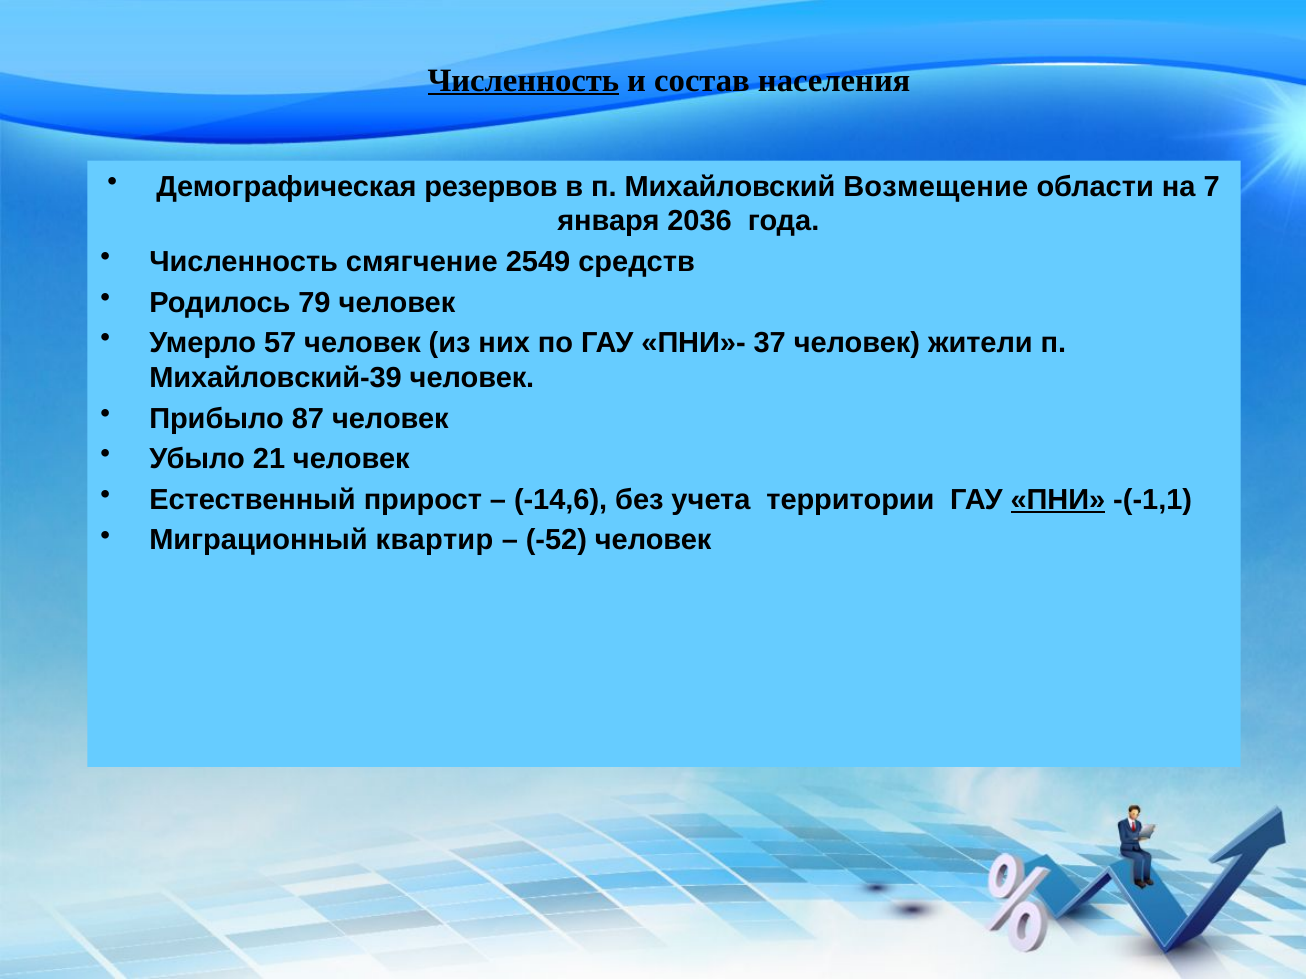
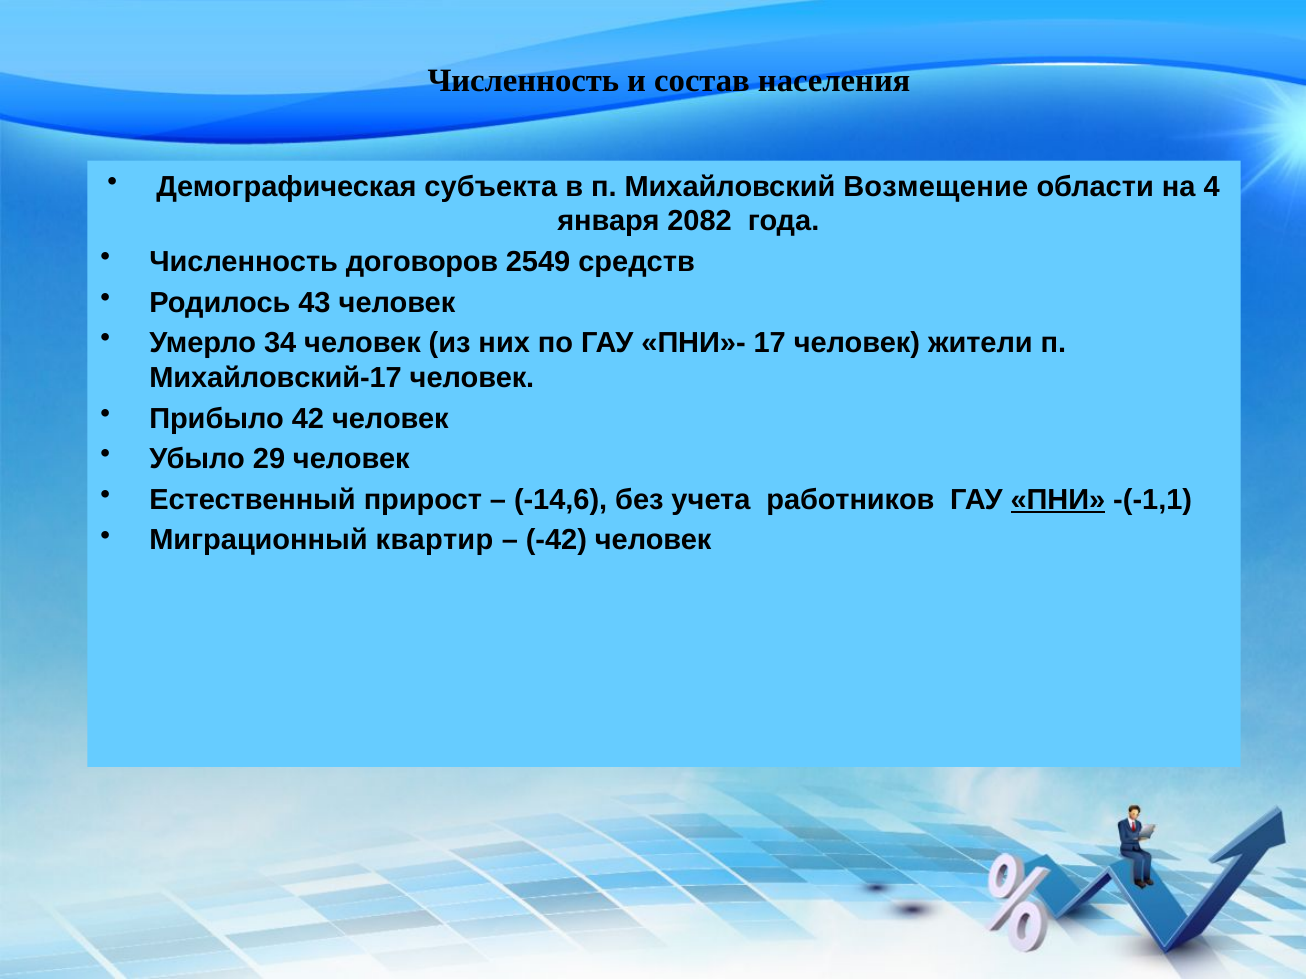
Численность at (523, 80) underline: present -> none
резервов: резервов -> субъекта
7: 7 -> 4
2036: 2036 -> 2082
смягчение: смягчение -> договоров
79: 79 -> 43
57: 57 -> 34
37: 37 -> 17
Михайловский-39: Михайловский-39 -> Михайловский-17
87: 87 -> 42
21: 21 -> 29
территории: территории -> работников
-52: -52 -> -42
